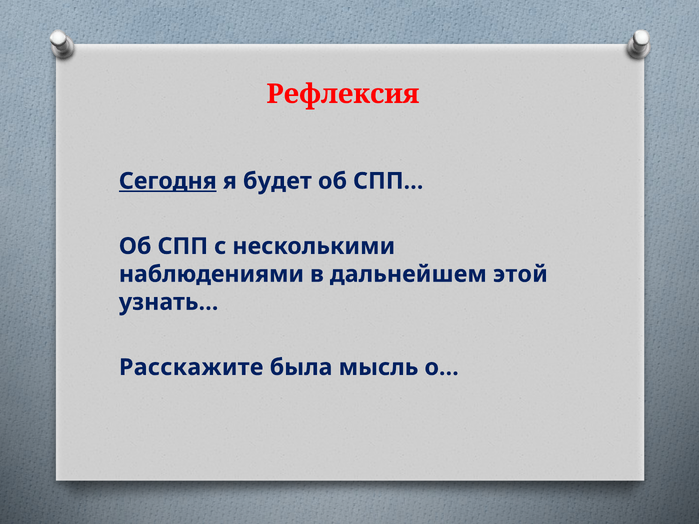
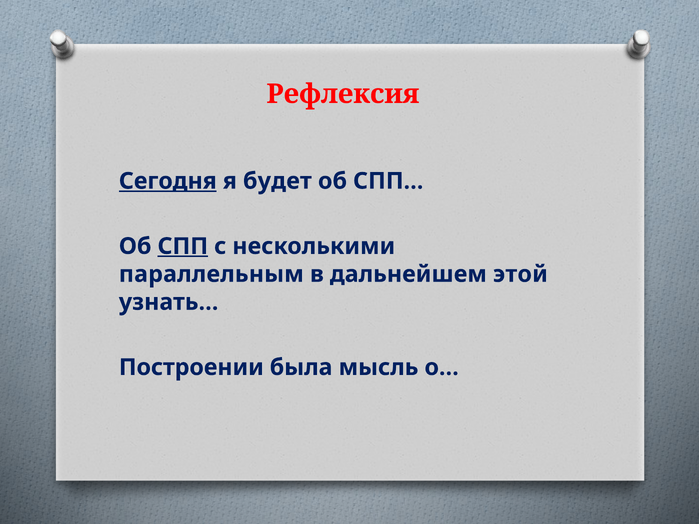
СПП underline: none -> present
наблюдениями: наблюдениями -> параллельным
Расскажите: Расскажите -> Построении
